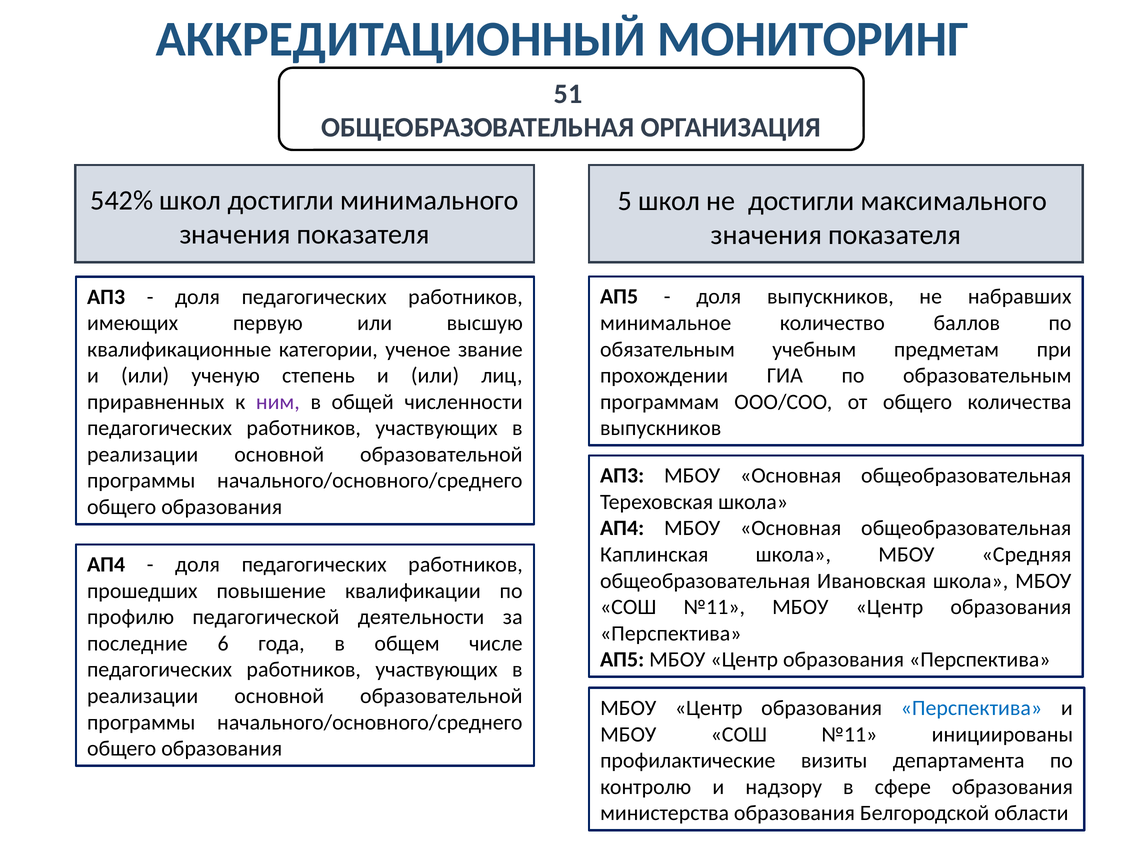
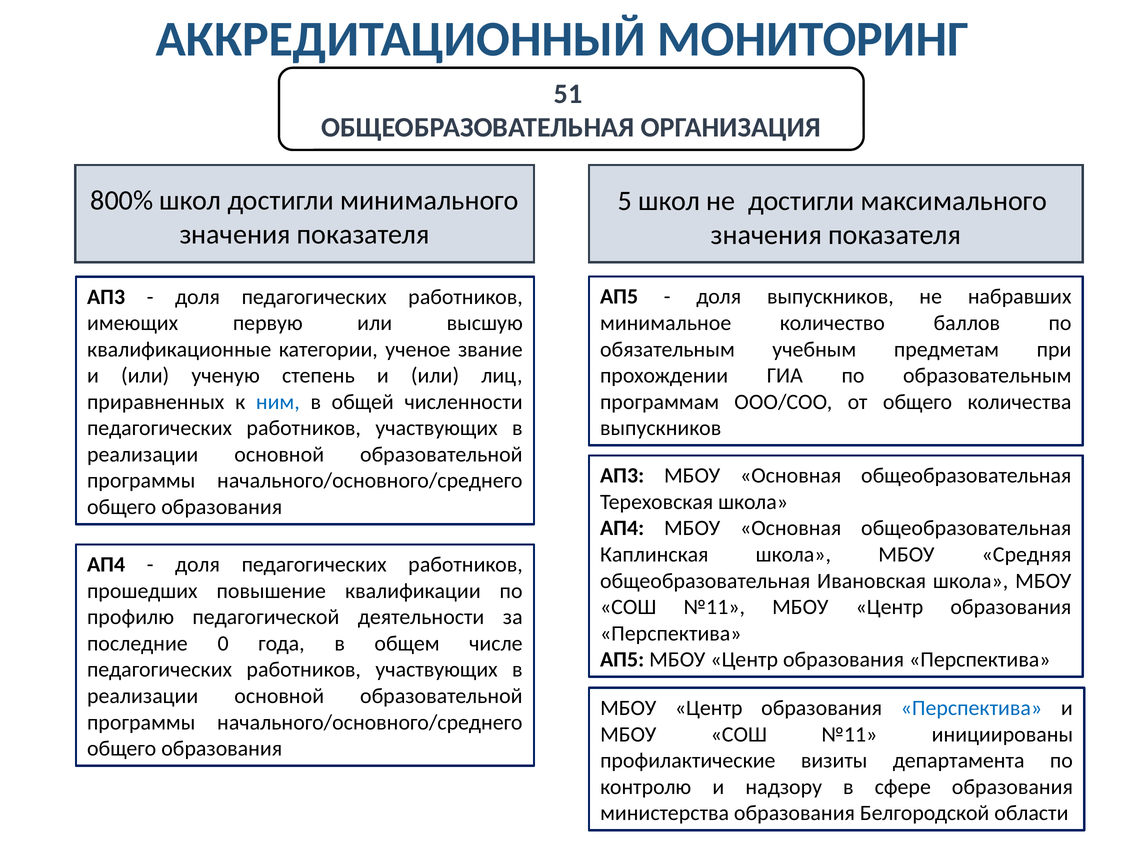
542%: 542% -> 800%
ним colour: purple -> blue
6: 6 -> 0
